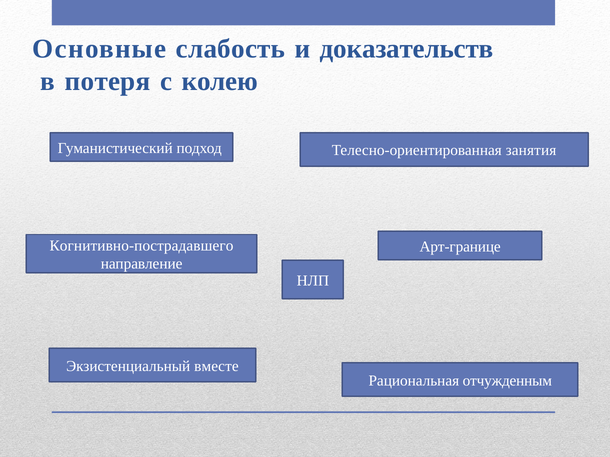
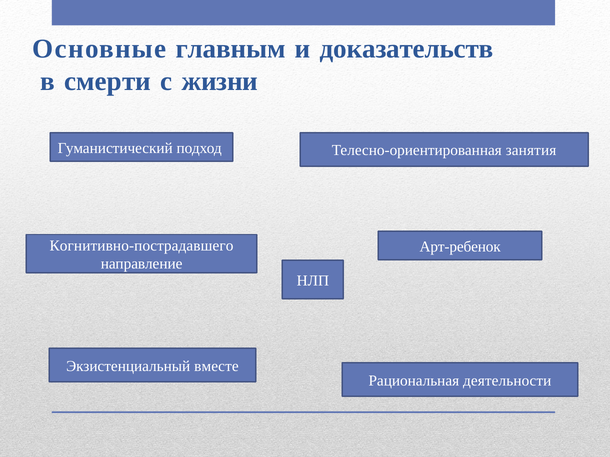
слабость: слабость -> главным
потеря: потеря -> смерти
колею: колею -> жизни
Арт-границе: Арт-границе -> Арт-ребенок
отчужденным: отчужденным -> деятельности
